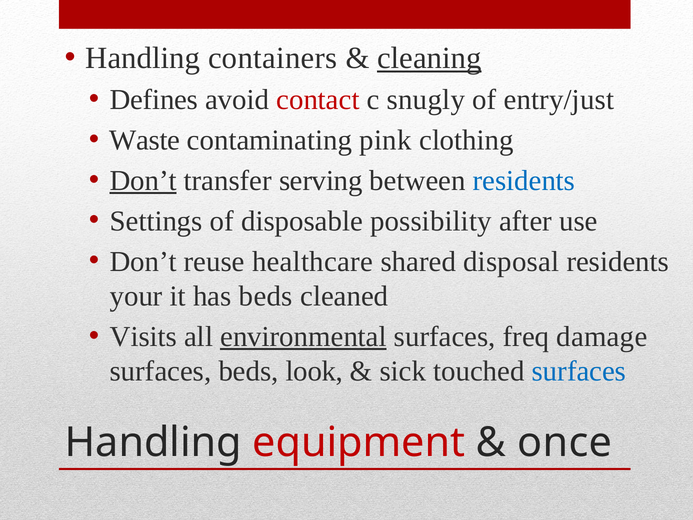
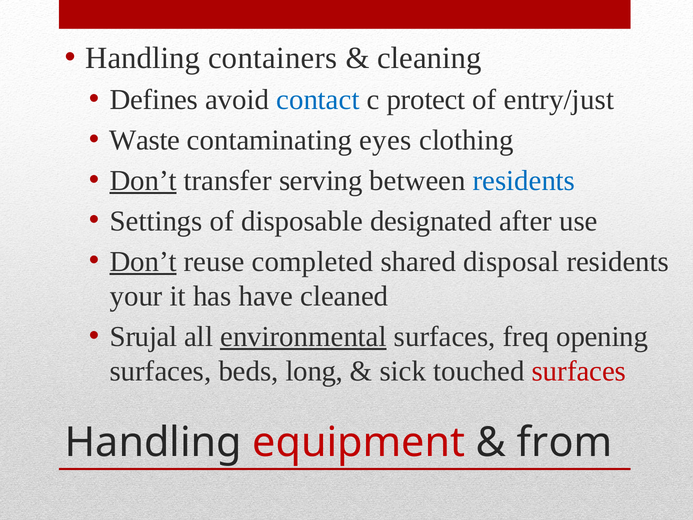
cleaning underline: present -> none
contact colour: red -> blue
snugly: snugly -> protect
pink: pink -> eyes
possibility: possibility -> designated
Don’t at (143, 261) underline: none -> present
healthcare: healthcare -> completed
has beds: beds -> have
Visits: Visits -> Srujal
damage: damage -> opening
look: look -> long
surfaces at (579, 371) colour: blue -> red
once: once -> from
